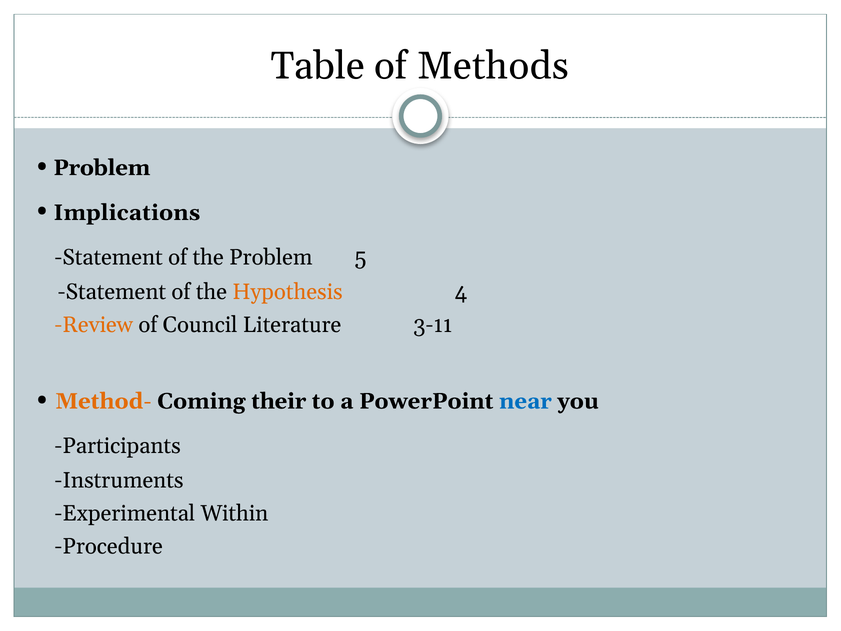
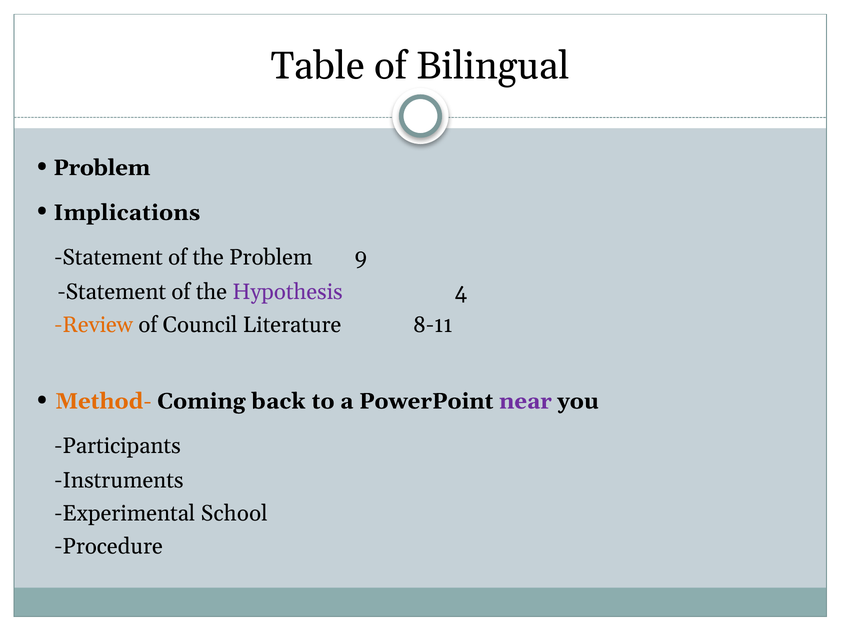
Methods: Methods -> Bilingual
5: 5 -> 9
Hypothesis colour: orange -> purple
3-11: 3-11 -> 8-11
their: their -> back
near colour: blue -> purple
Within: Within -> School
